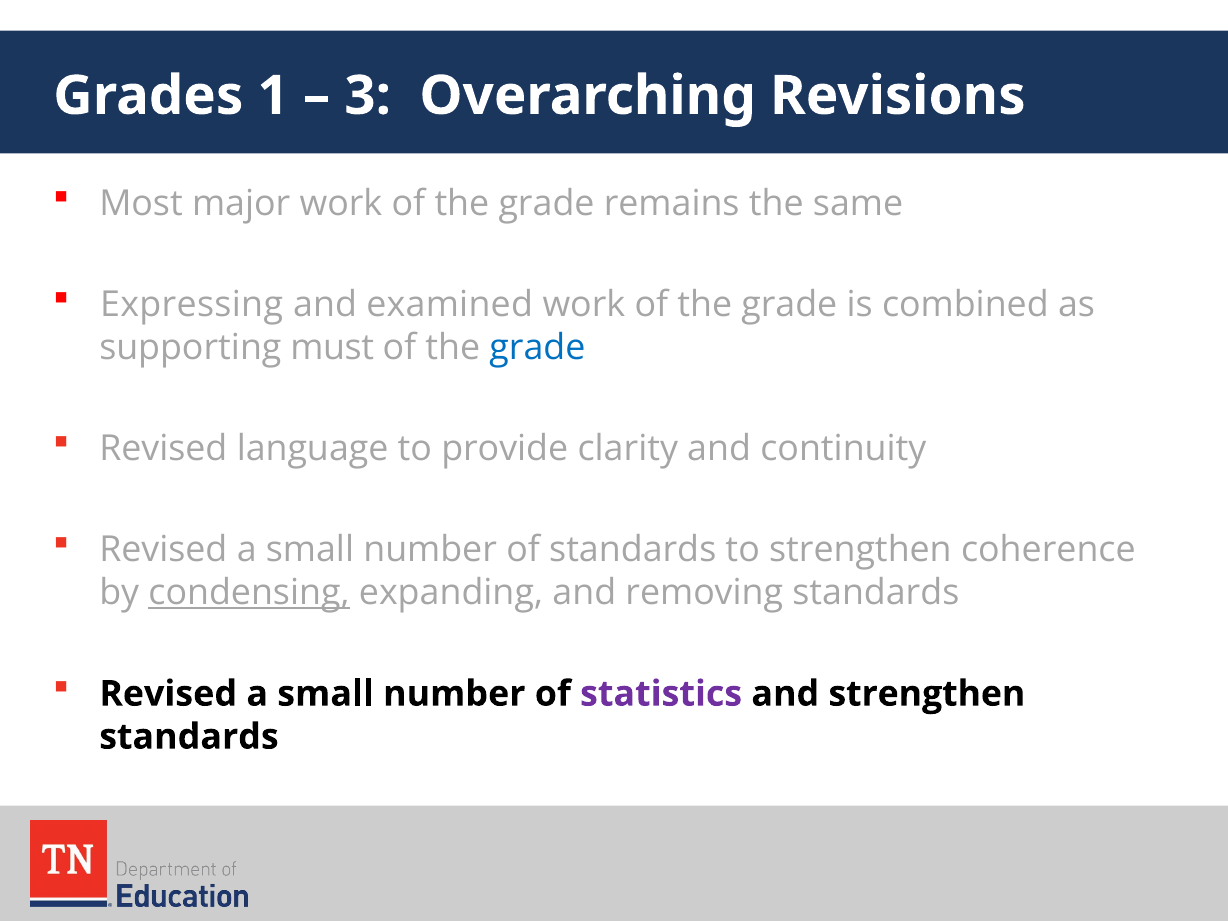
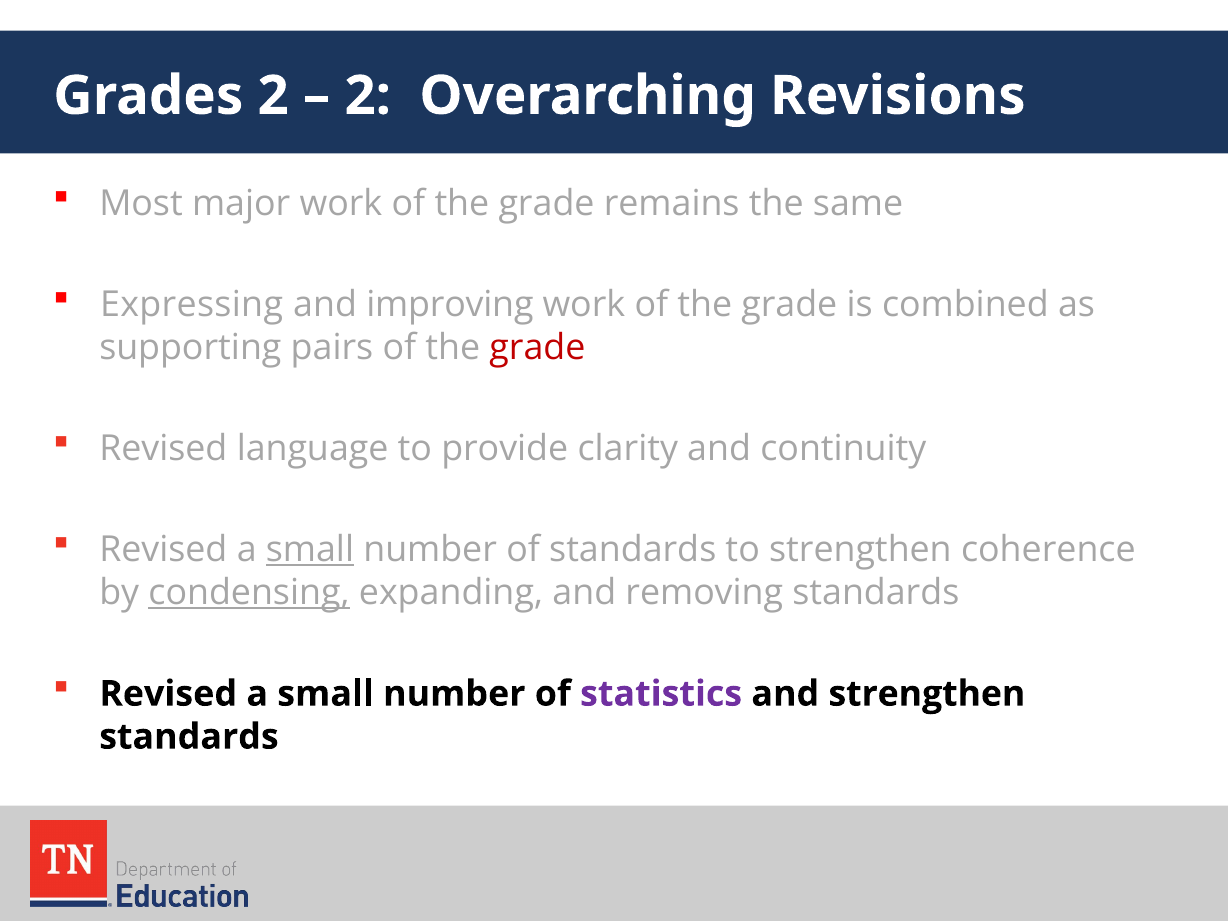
Grades 1: 1 -> 2
3 at (368, 96): 3 -> 2
examined: examined -> improving
must: must -> pairs
grade at (537, 348) colour: blue -> red
small at (310, 550) underline: none -> present
